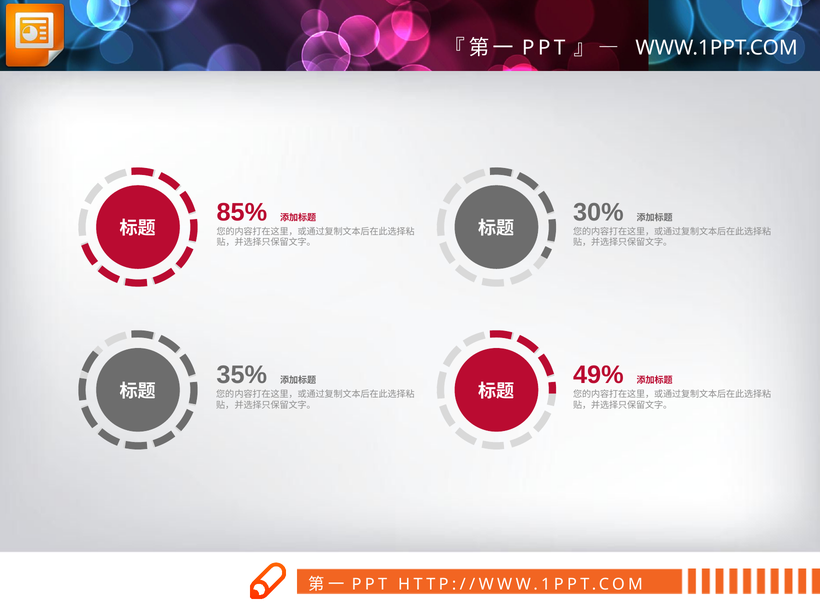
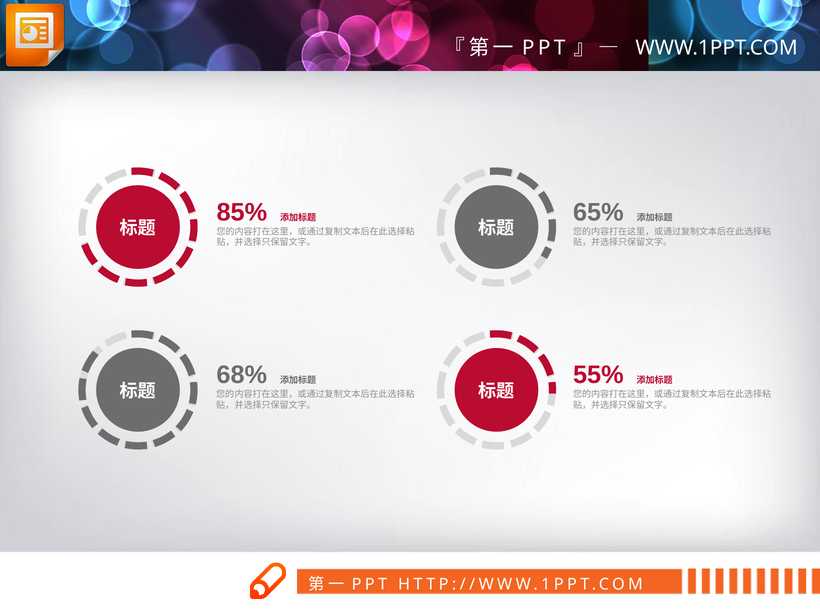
30%: 30% -> 65%
35%: 35% -> 68%
49%: 49% -> 55%
